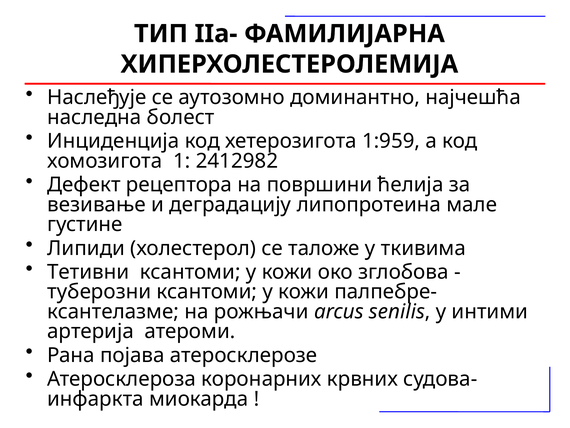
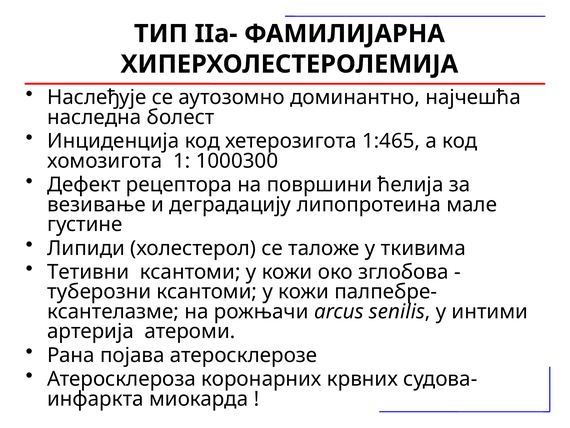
1:959: 1:959 -> 1:465
2412982: 2412982 -> 1000300
